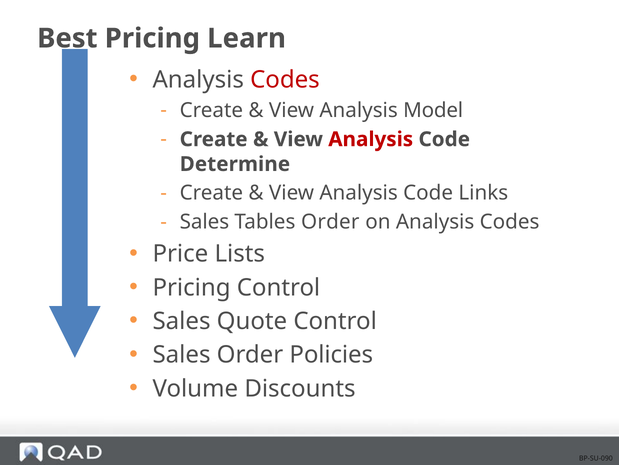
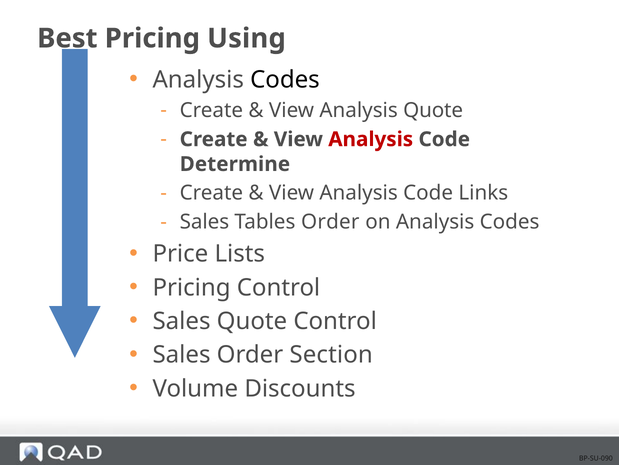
Learn: Learn -> Using
Codes at (285, 80) colour: red -> black
Analysis Model: Model -> Quote
Policies: Policies -> Section
